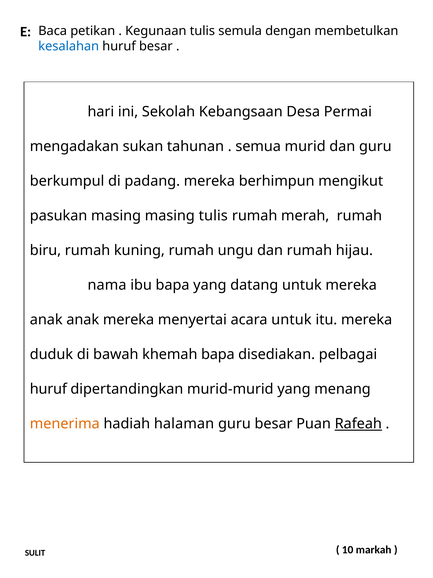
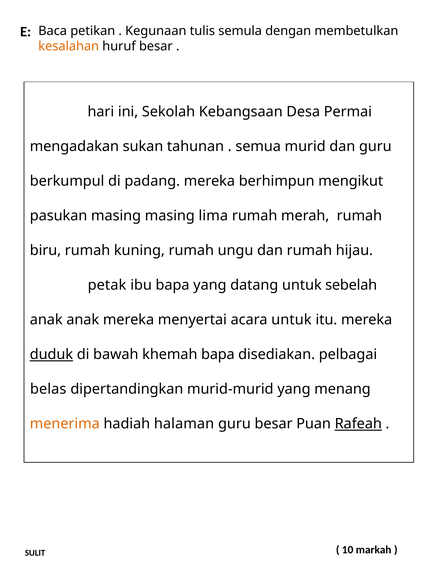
kesalahan colour: blue -> orange
masing tulis: tulis -> lima
nama: nama -> petak
untuk mereka: mereka -> sebelah
duduk underline: none -> present
huruf at (48, 389): huruf -> belas
